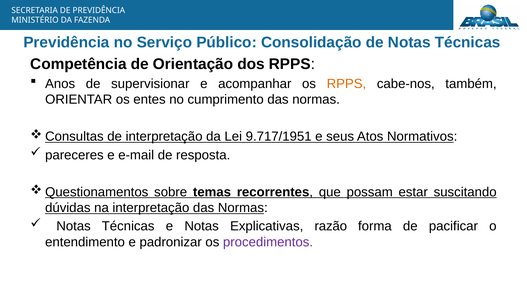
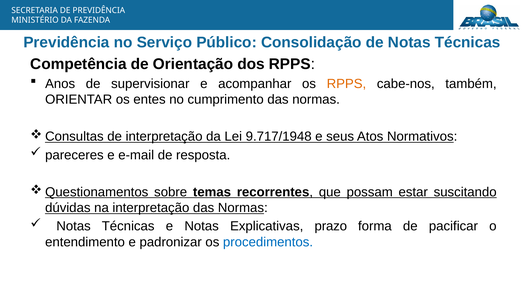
9.717/1951: 9.717/1951 -> 9.717/1948
razão: razão -> prazo
procedimentos colour: purple -> blue
